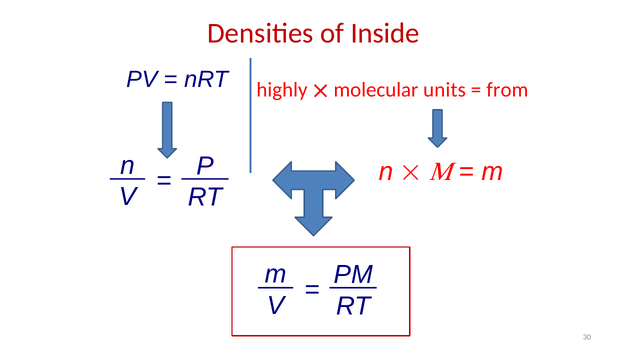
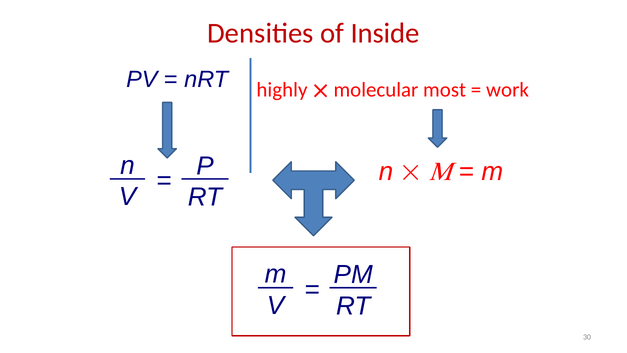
units: units -> most
from: from -> work
